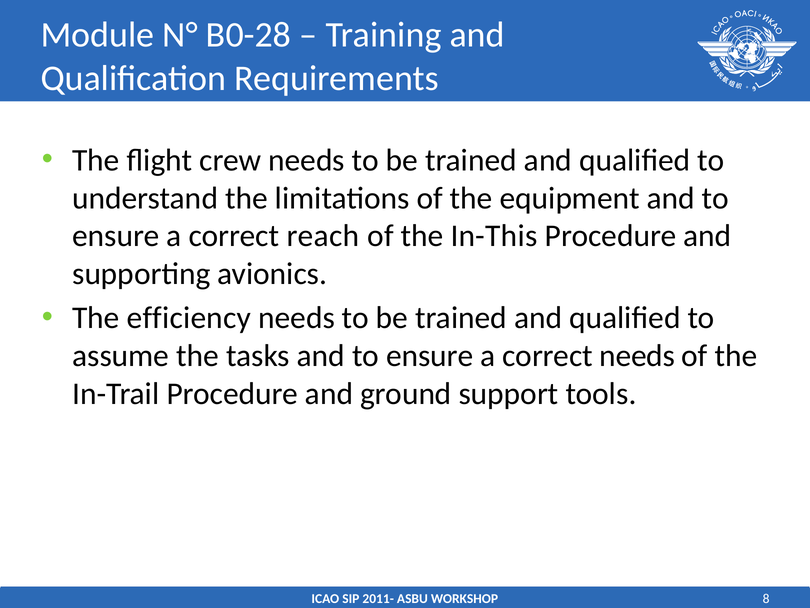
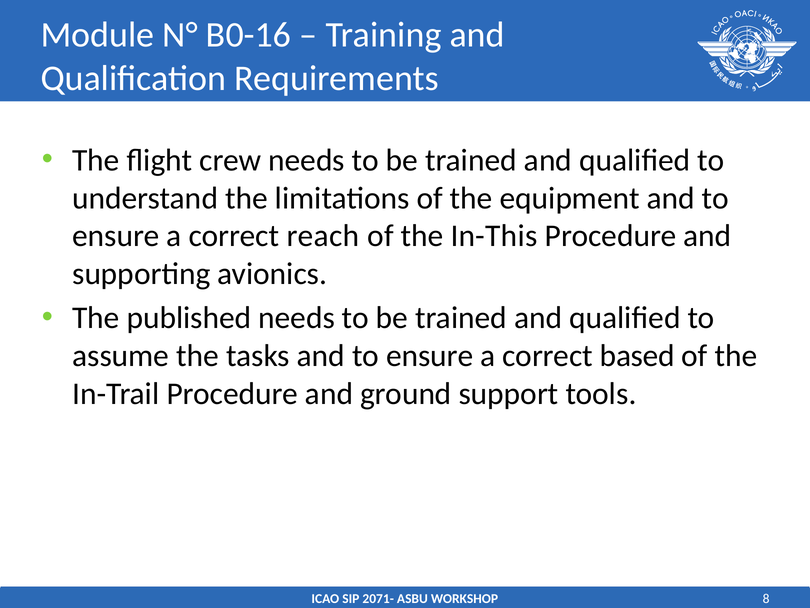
B0-28: B0-28 -> B0-16
efficiency: efficiency -> published
correct needs: needs -> based
2011-: 2011- -> 2071-
